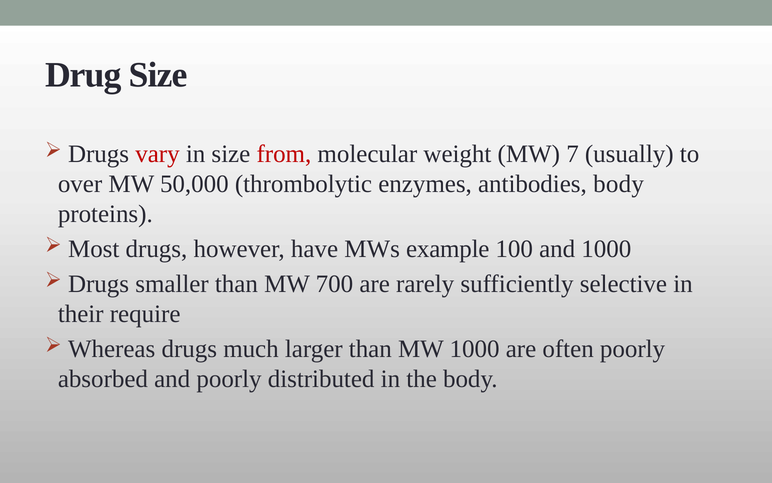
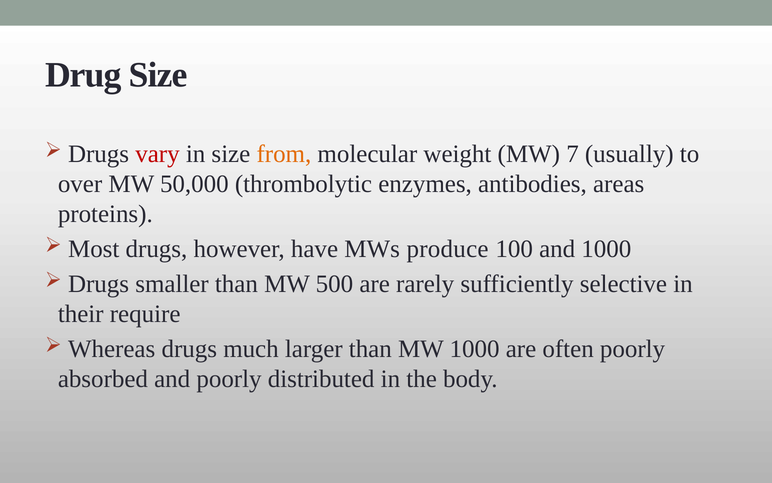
from colour: red -> orange
antibodies body: body -> areas
example: example -> produce
700: 700 -> 500
